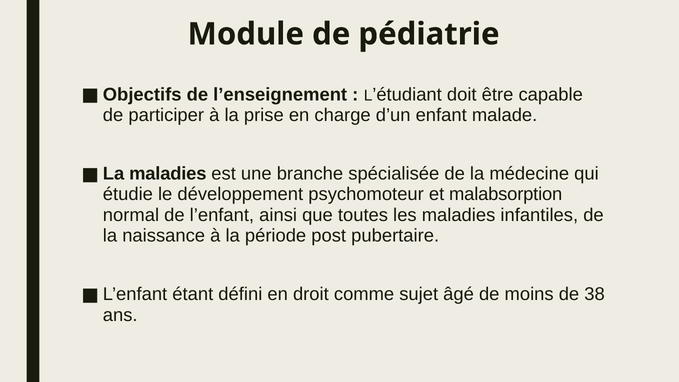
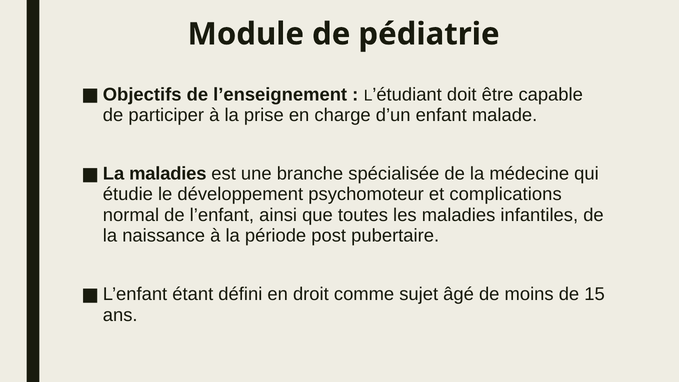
malabsorption: malabsorption -> complications
38: 38 -> 15
